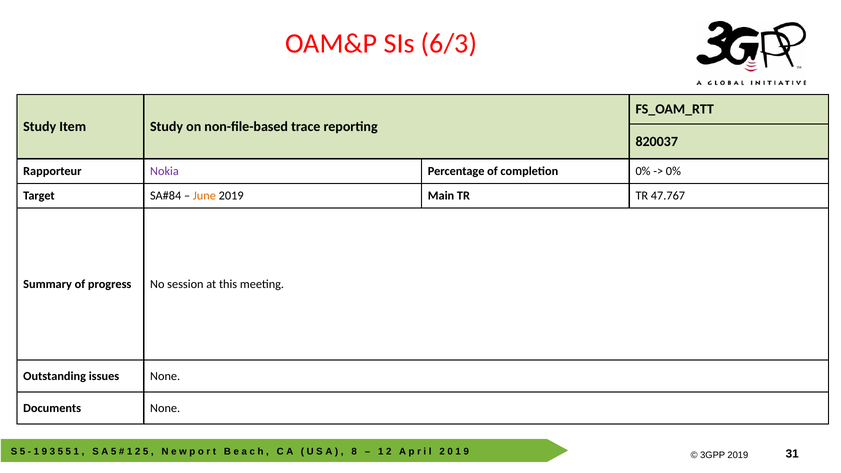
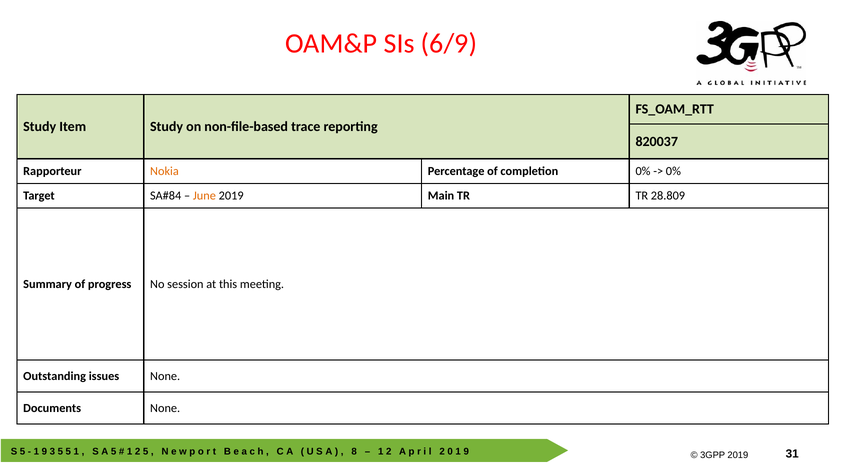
6/3: 6/3 -> 6/9
Nokia colour: purple -> orange
47.767: 47.767 -> 28.809
